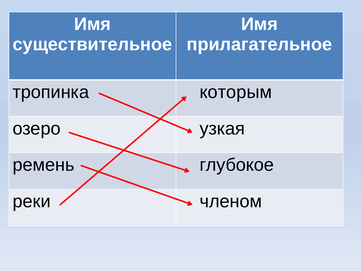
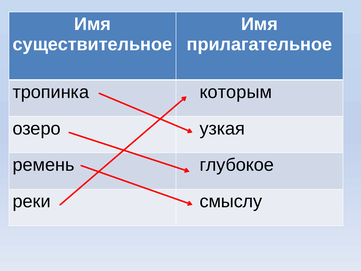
членом: членом -> смыслу
